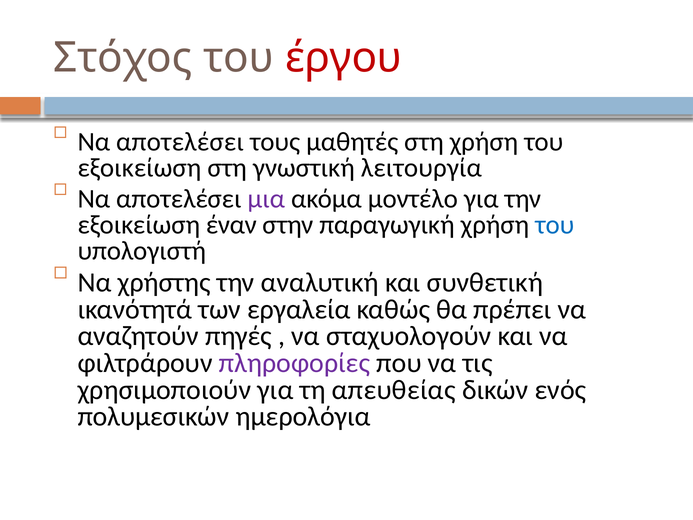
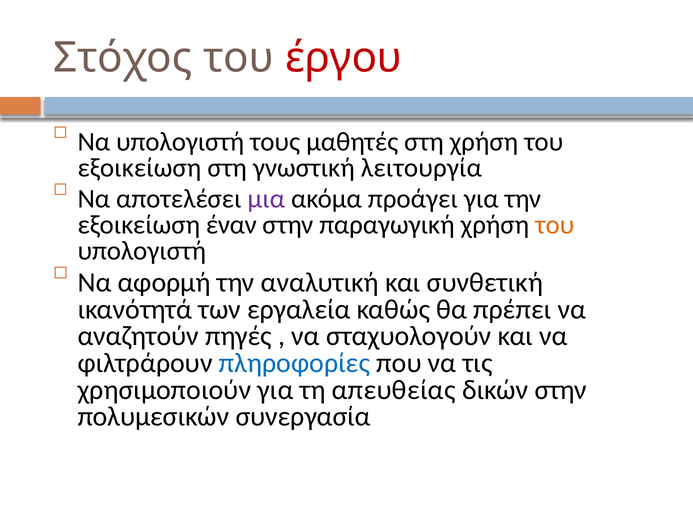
αποτελέσει at (180, 142): αποτελέσει -> υπολογιστή
μοντέλο: μοντέλο -> προάγει
του at (555, 225) colour: blue -> orange
χρήστης: χρήστης -> αφορμή
πληροφορίες colour: purple -> blue
δικών ενός: ενός -> στην
ημερολόγια: ημερολόγια -> συνεργασία
